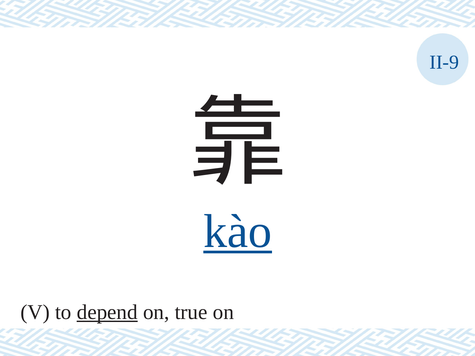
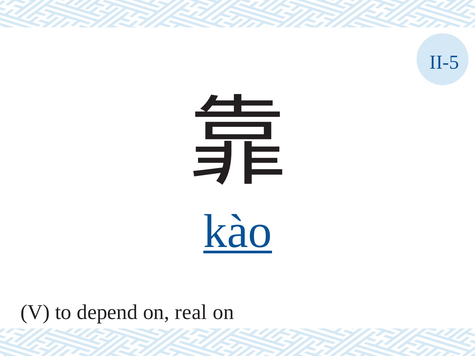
II-9: II-9 -> II-5
depend underline: present -> none
true: true -> real
